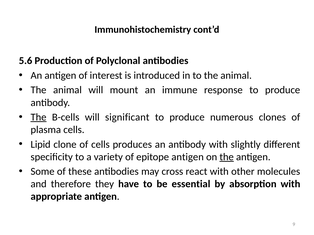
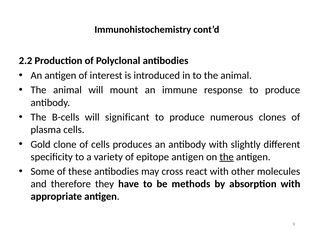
5.6: 5.6 -> 2.2
The at (39, 117) underline: present -> none
Lipid: Lipid -> Gold
essential: essential -> methods
